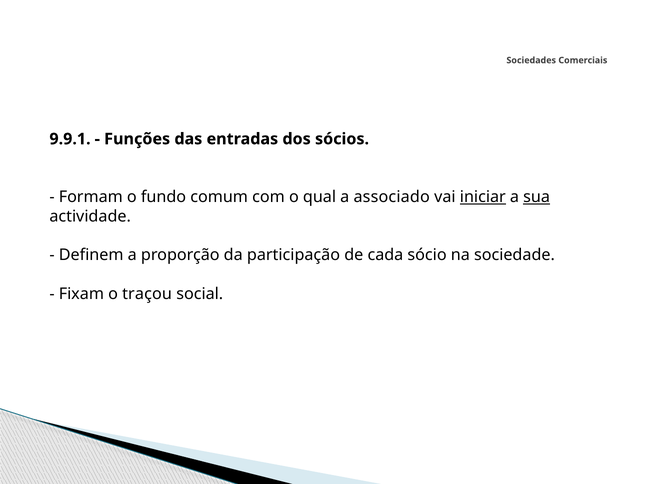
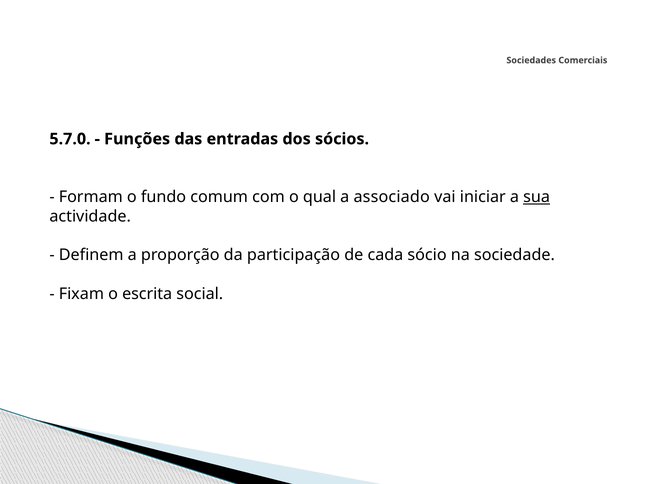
9.9.1: 9.9.1 -> 5.7.0
iniciar underline: present -> none
traçou: traçou -> escrita
